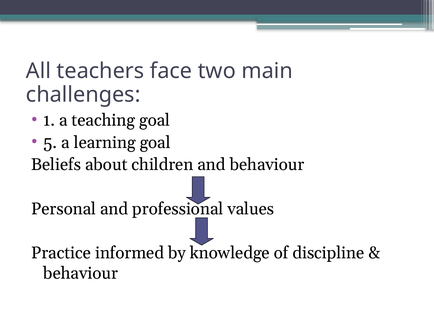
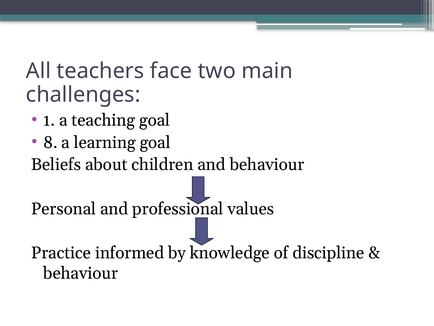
5: 5 -> 8
